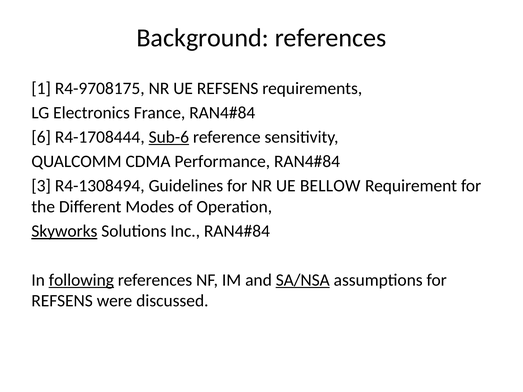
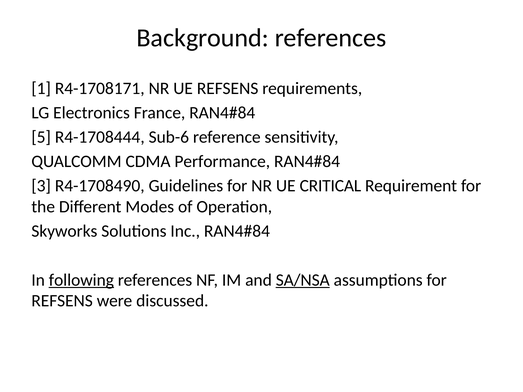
R4-9708175: R4-9708175 -> R4-1708171
6: 6 -> 5
Sub-6 underline: present -> none
R4-1308494: R4-1308494 -> R4-1708490
BELLOW: BELLOW -> CRITICAL
Skyworks underline: present -> none
